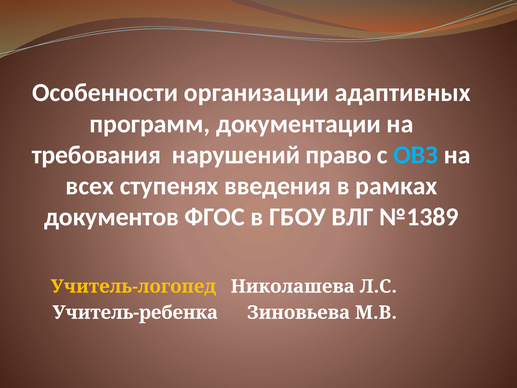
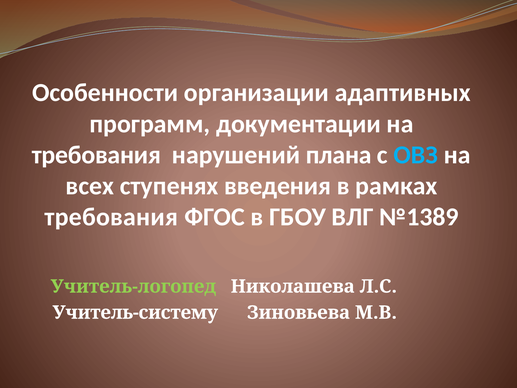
право: право -> плана
документов at (111, 217): документов -> требования
Учитель-логопед colour: yellow -> light green
Учитель-ребенка: Учитель-ребенка -> Учитель-систему
